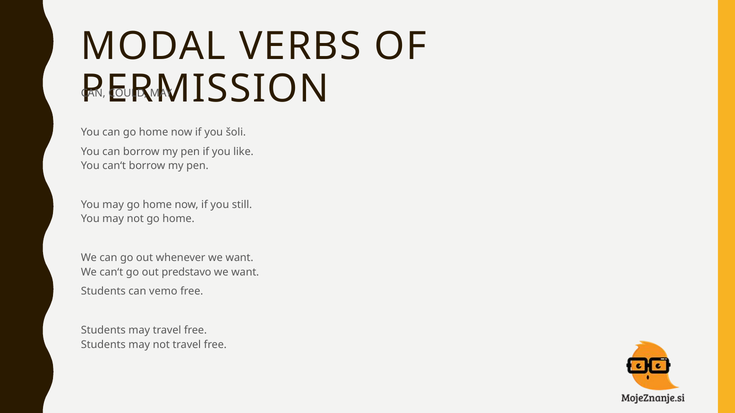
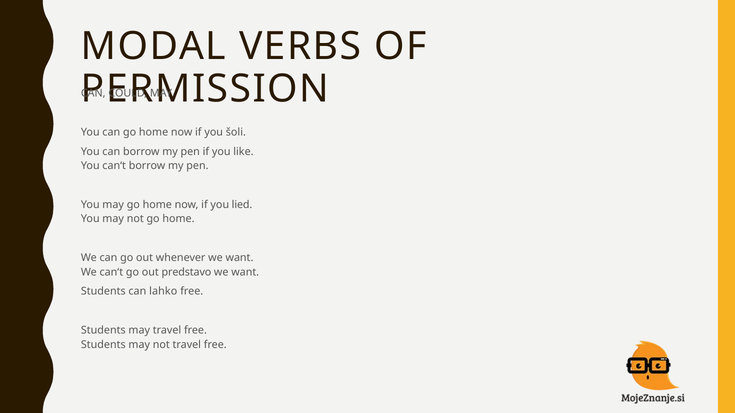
still: still -> lied
vemo: vemo -> lahko
